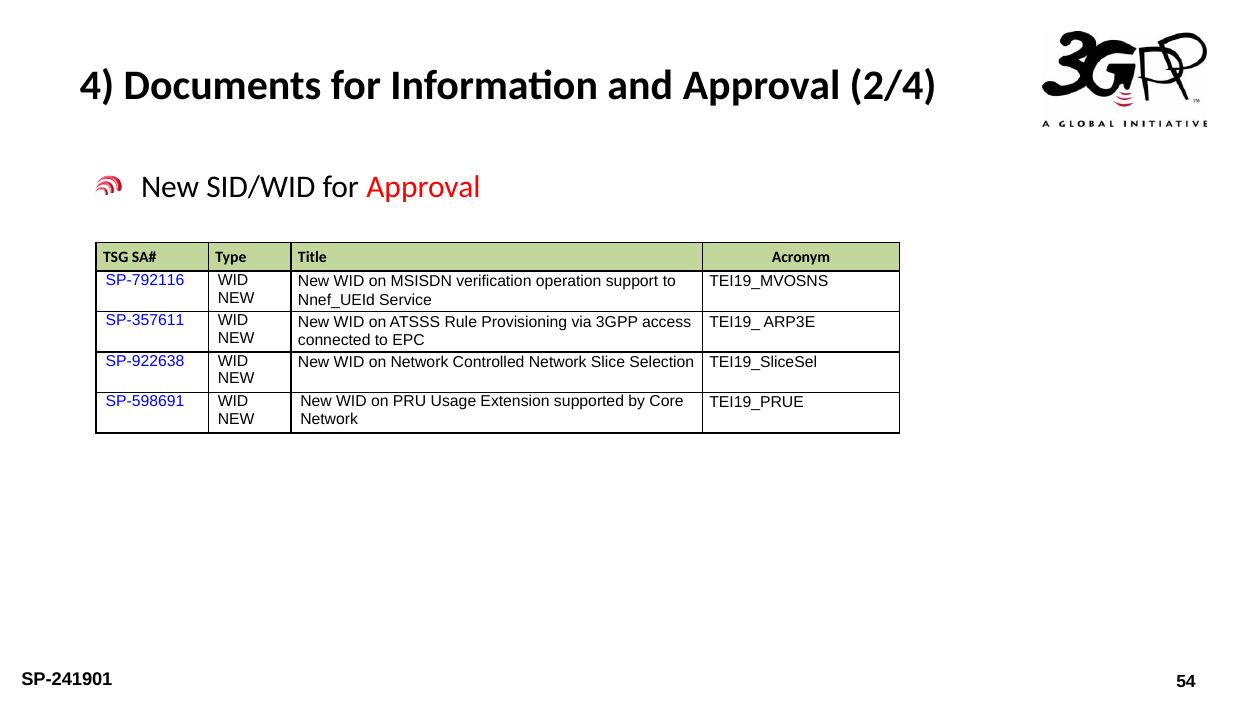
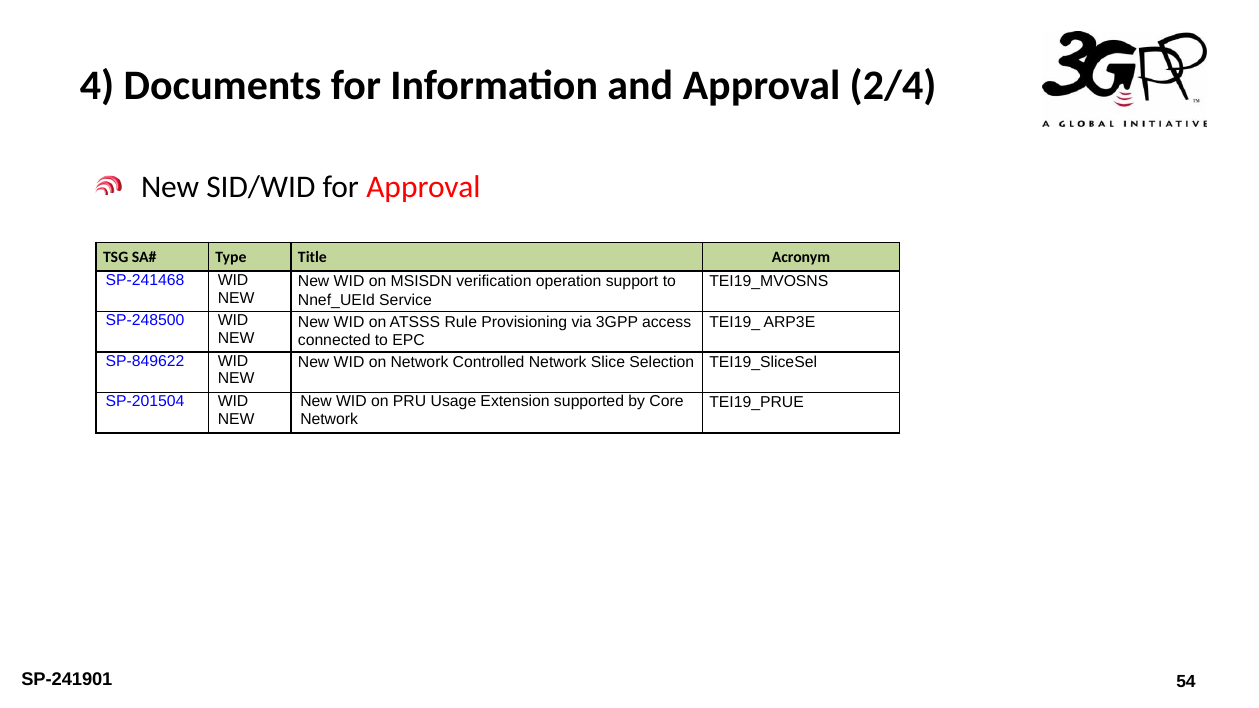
SP-792116: SP-792116 -> SP-241468
SP-357611: SP-357611 -> SP-248500
SP-922638: SP-922638 -> SP-849622
SP-598691: SP-598691 -> SP-201504
